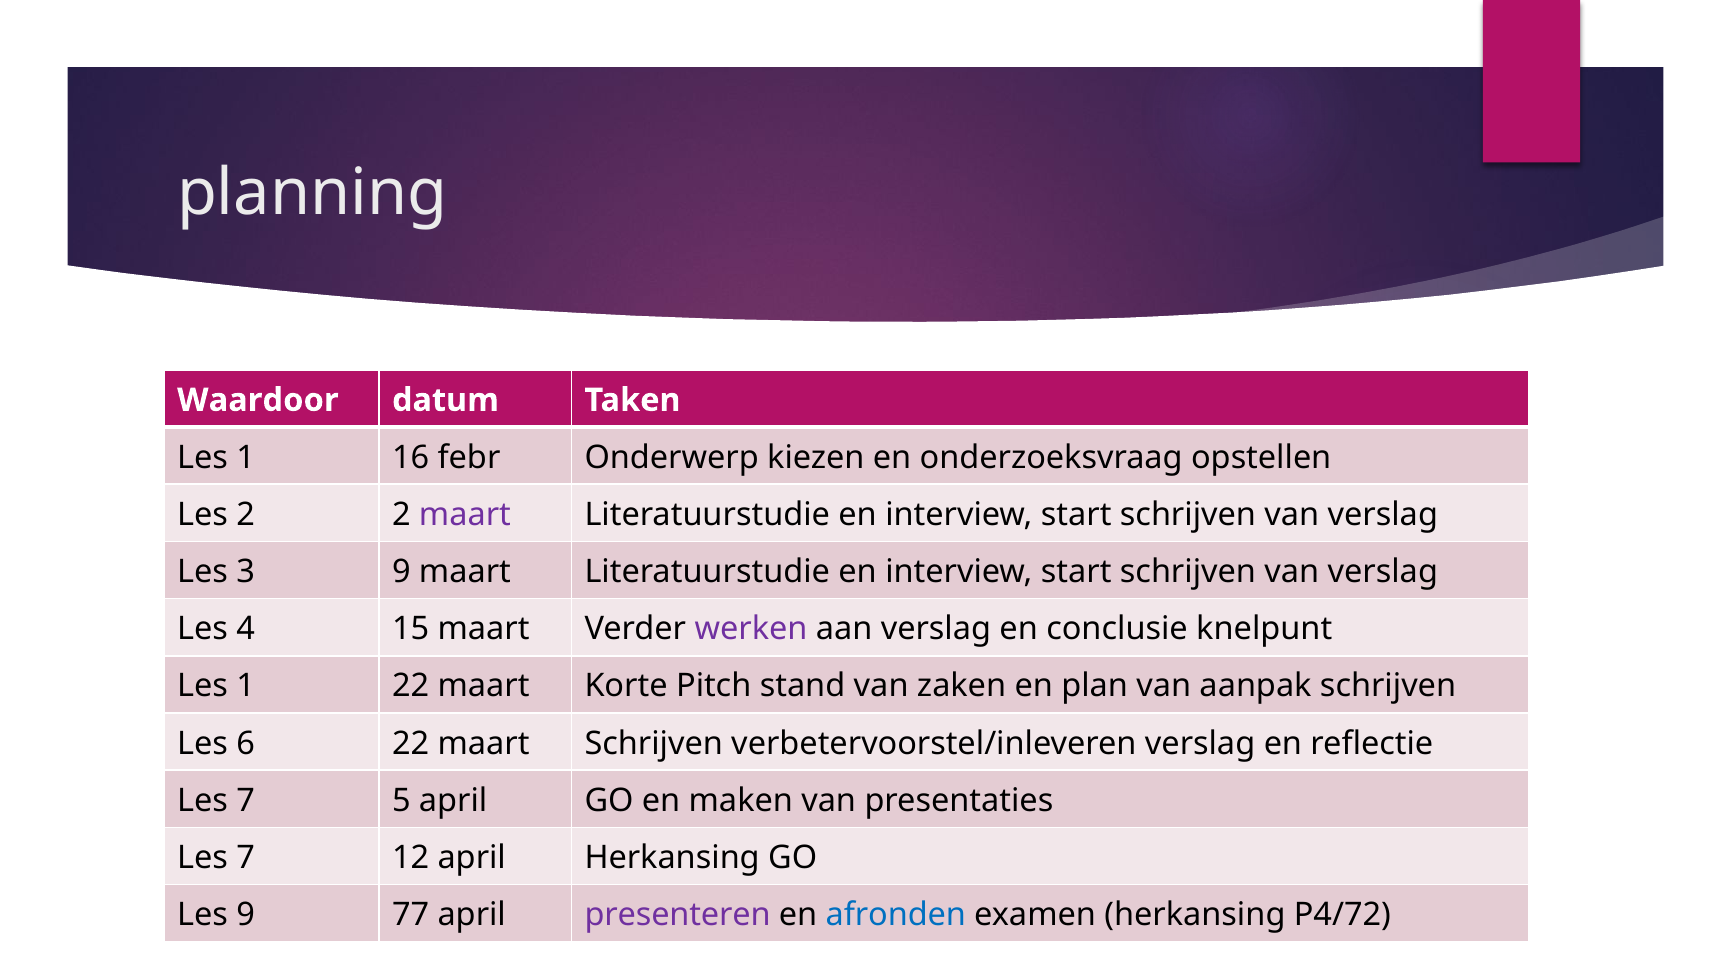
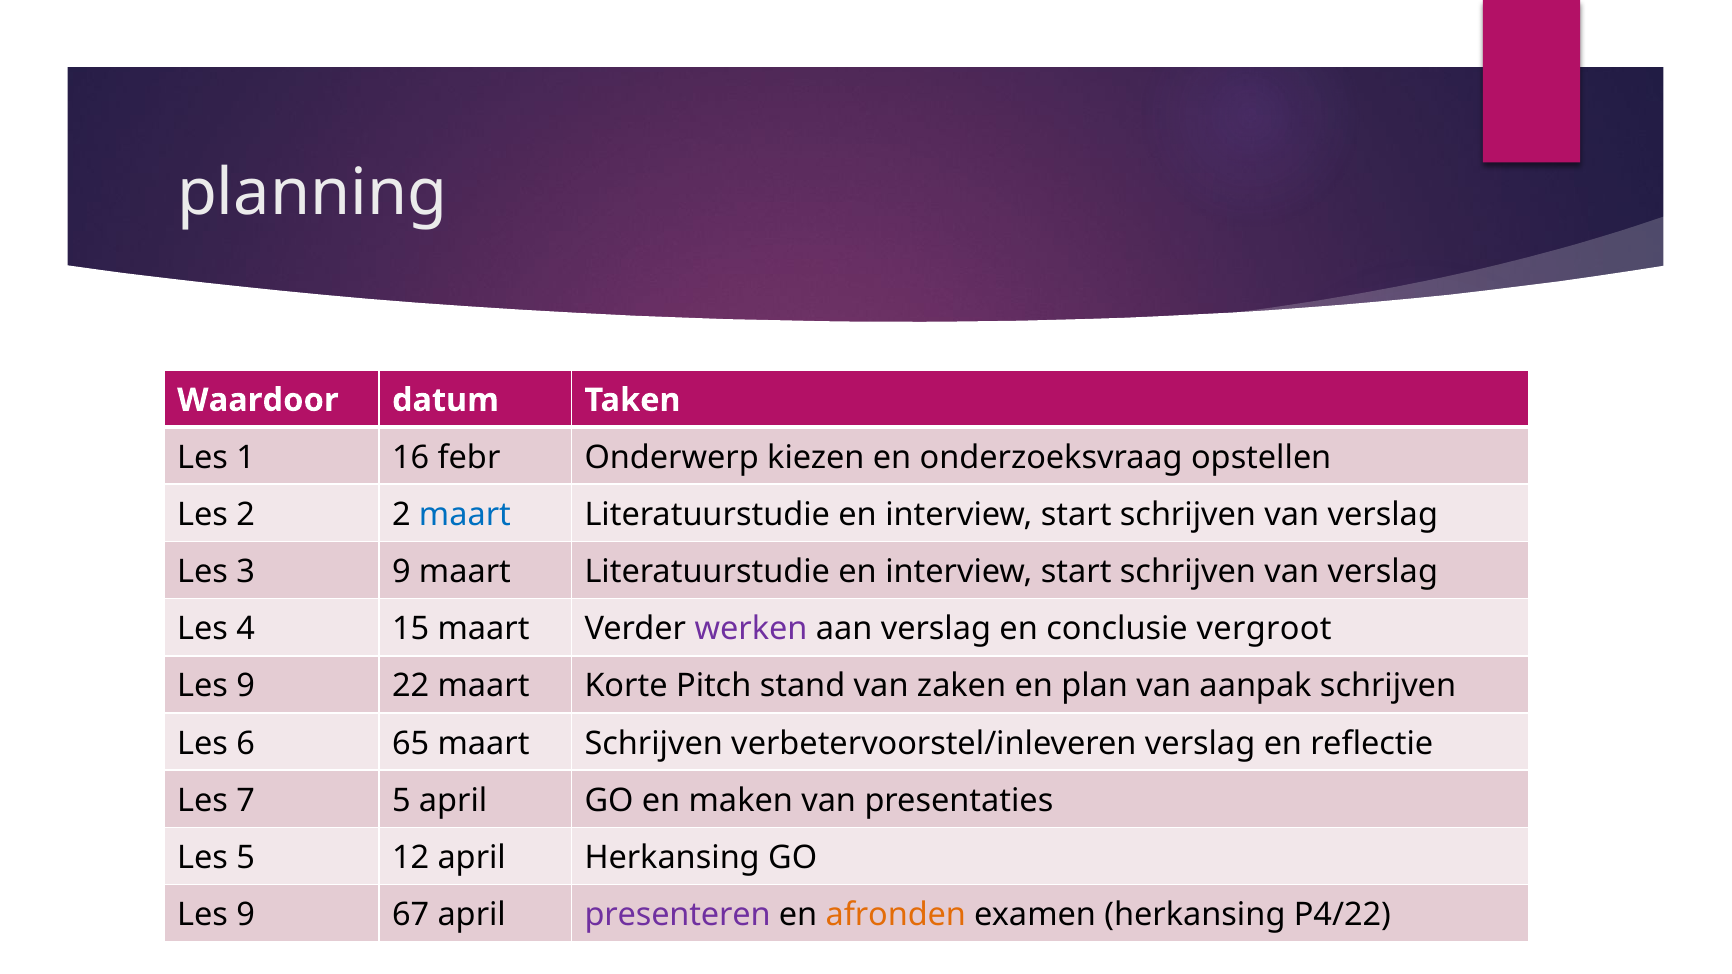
maart at (465, 515) colour: purple -> blue
knelpunt: knelpunt -> vergroot
1 at (246, 686): 1 -> 9
6 22: 22 -> 65
7 at (246, 858): 7 -> 5
77: 77 -> 67
afronden colour: blue -> orange
P4/72: P4/72 -> P4/22
